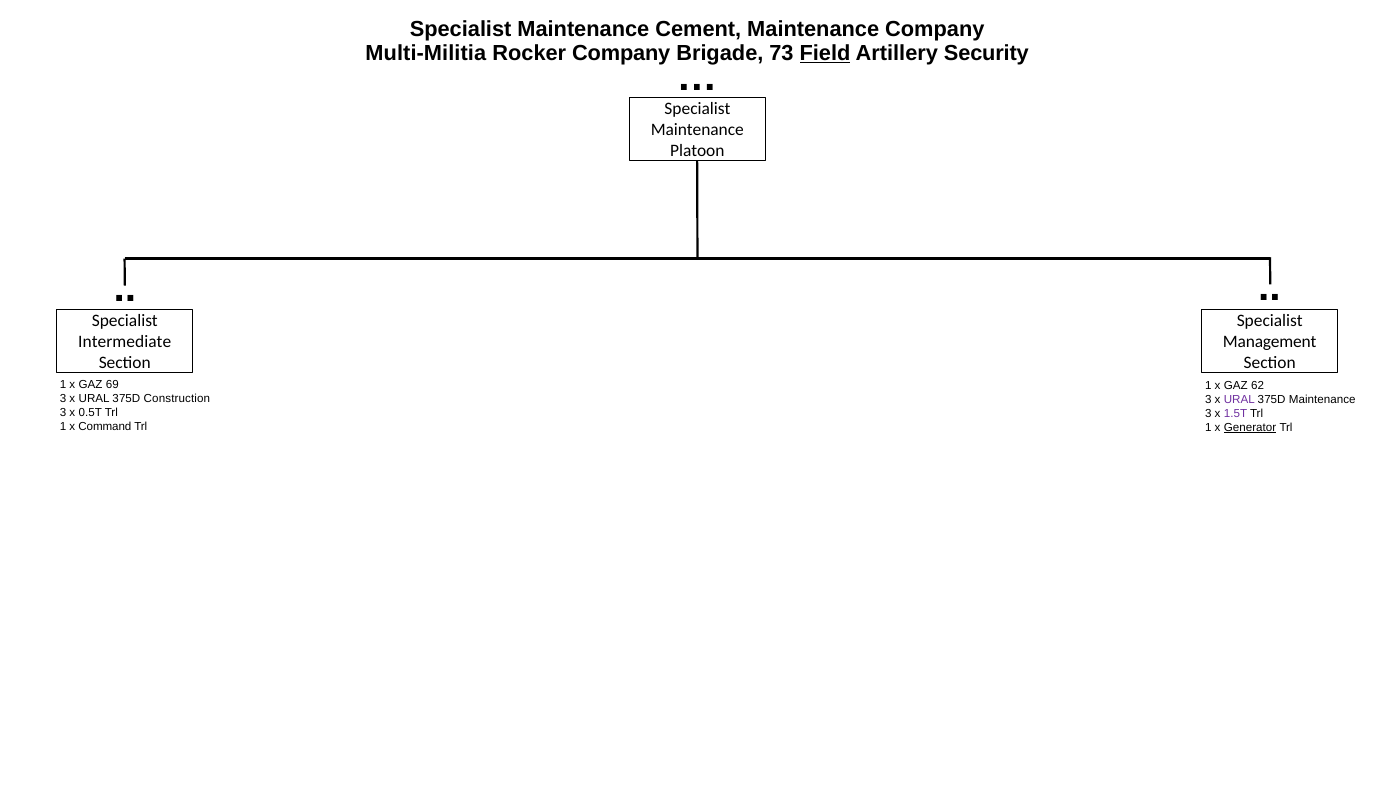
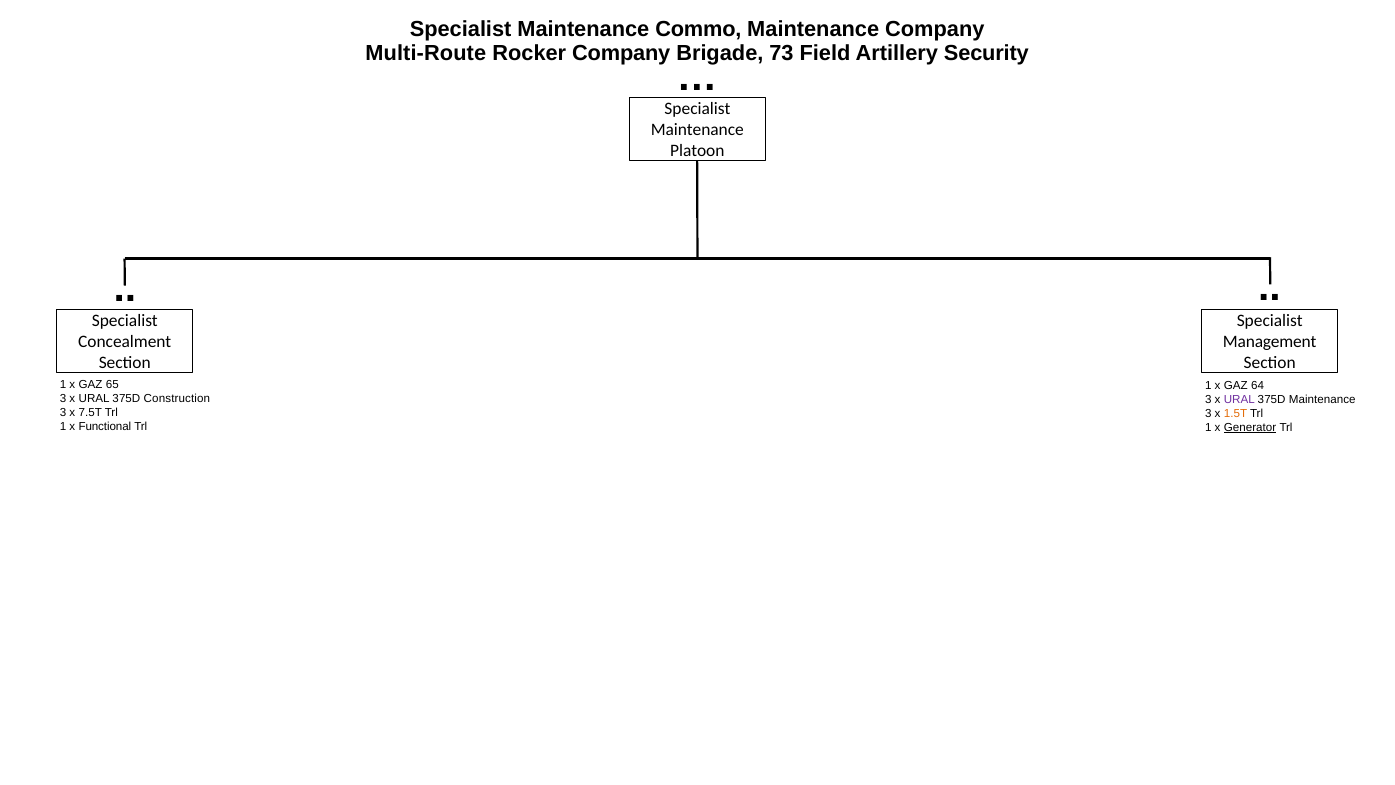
Cement: Cement -> Commo
Multi-Militia: Multi-Militia -> Multi-Route
Field underline: present -> none
Intermediate: Intermediate -> Concealment
69: 69 -> 65
62: 62 -> 64
0.5T: 0.5T -> 7.5T
1.5T colour: purple -> orange
Command: Command -> Functional
